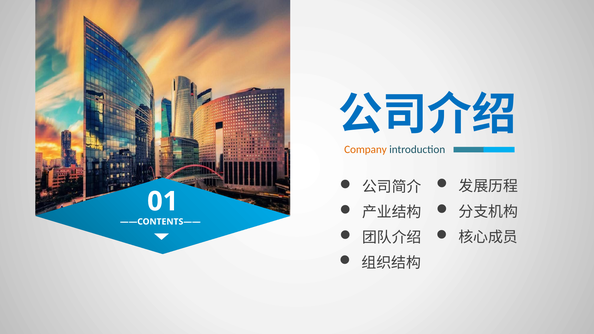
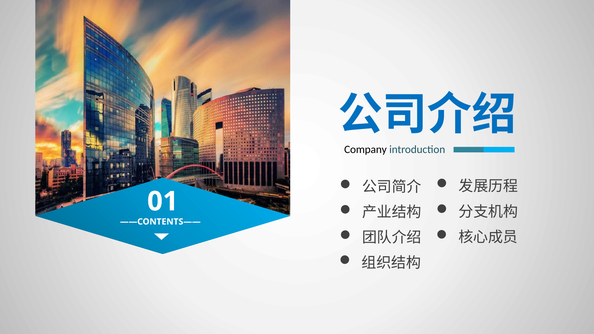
Company colour: orange -> black
